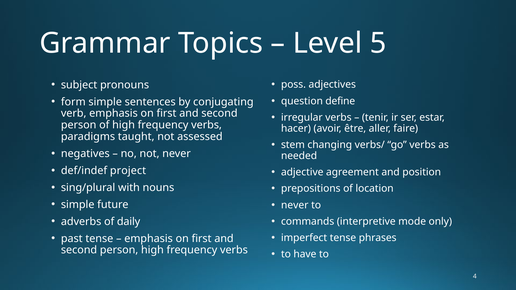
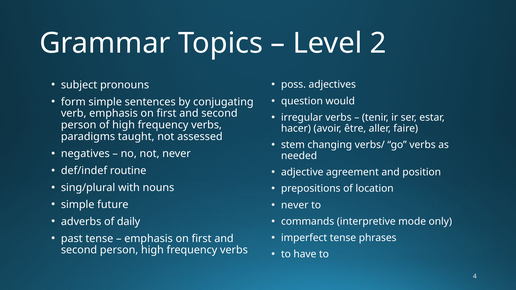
5: 5 -> 2
define: define -> would
project: project -> routine
